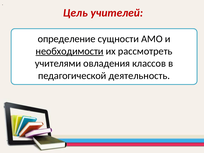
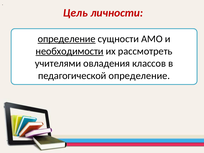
учителей: учителей -> личности
определение at (67, 39) underline: none -> present
педагогической деятельность: деятельность -> определение
